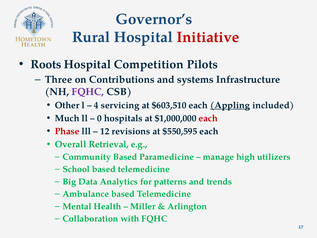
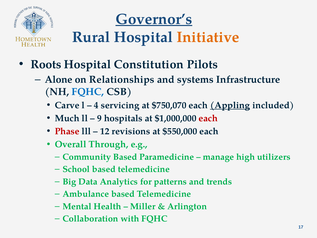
Governor’s underline: none -> present
Initiative colour: red -> orange
Competition: Competition -> Constitution
Three: Three -> Alone
Contributions: Contributions -> Relationships
FQHC at (88, 92) colour: purple -> blue
Other: Other -> Carve
$603,510: $603,510 -> $750,070
0: 0 -> 9
$550,595: $550,595 -> $550,000
Retrieval: Retrieval -> Through
